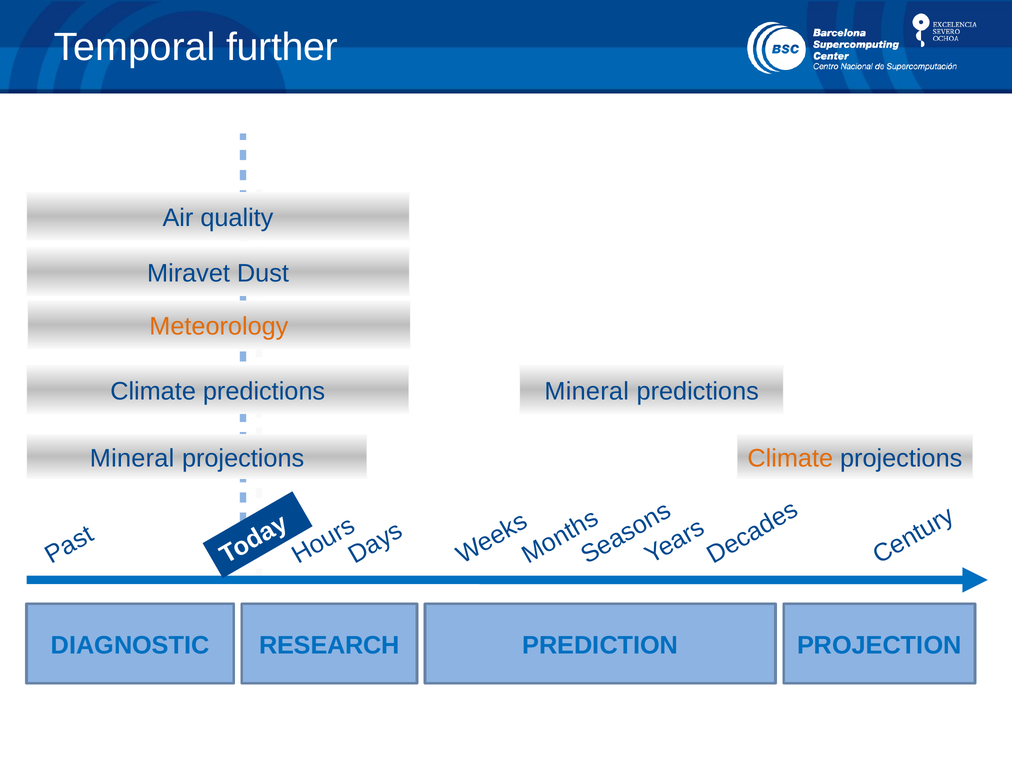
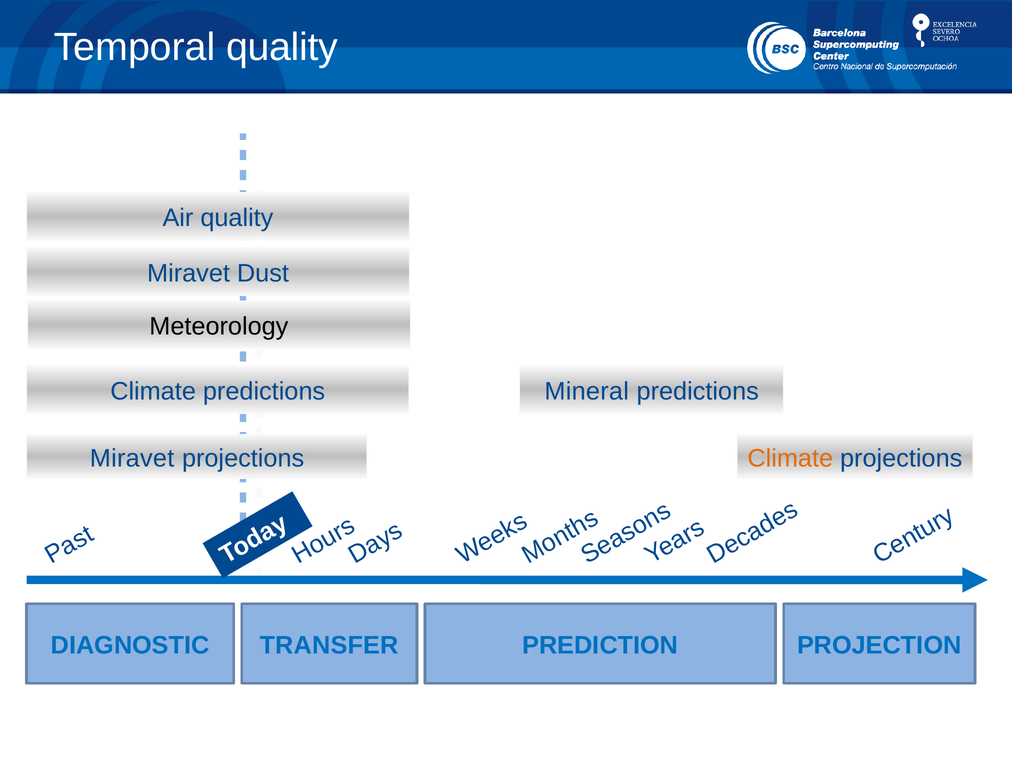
Temporal further: further -> quality
Meteorology colour: orange -> black
Mineral at (132, 458): Mineral -> Miravet
RESEARCH: RESEARCH -> TRANSFER
